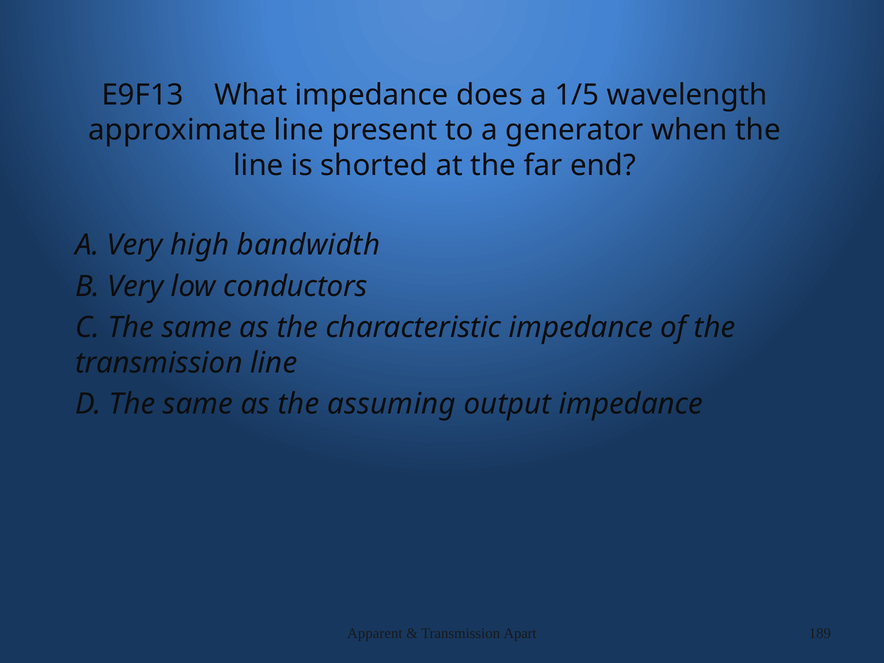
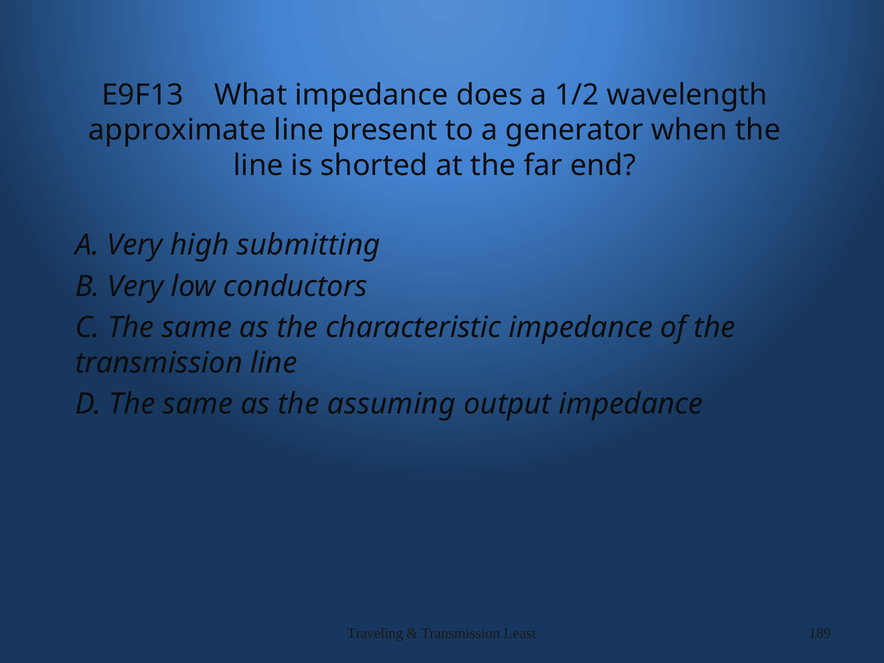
1/5: 1/5 -> 1/2
bandwidth: bandwidth -> submitting
Apparent: Apparent -> Traveling
Apart: Apart -> Least
